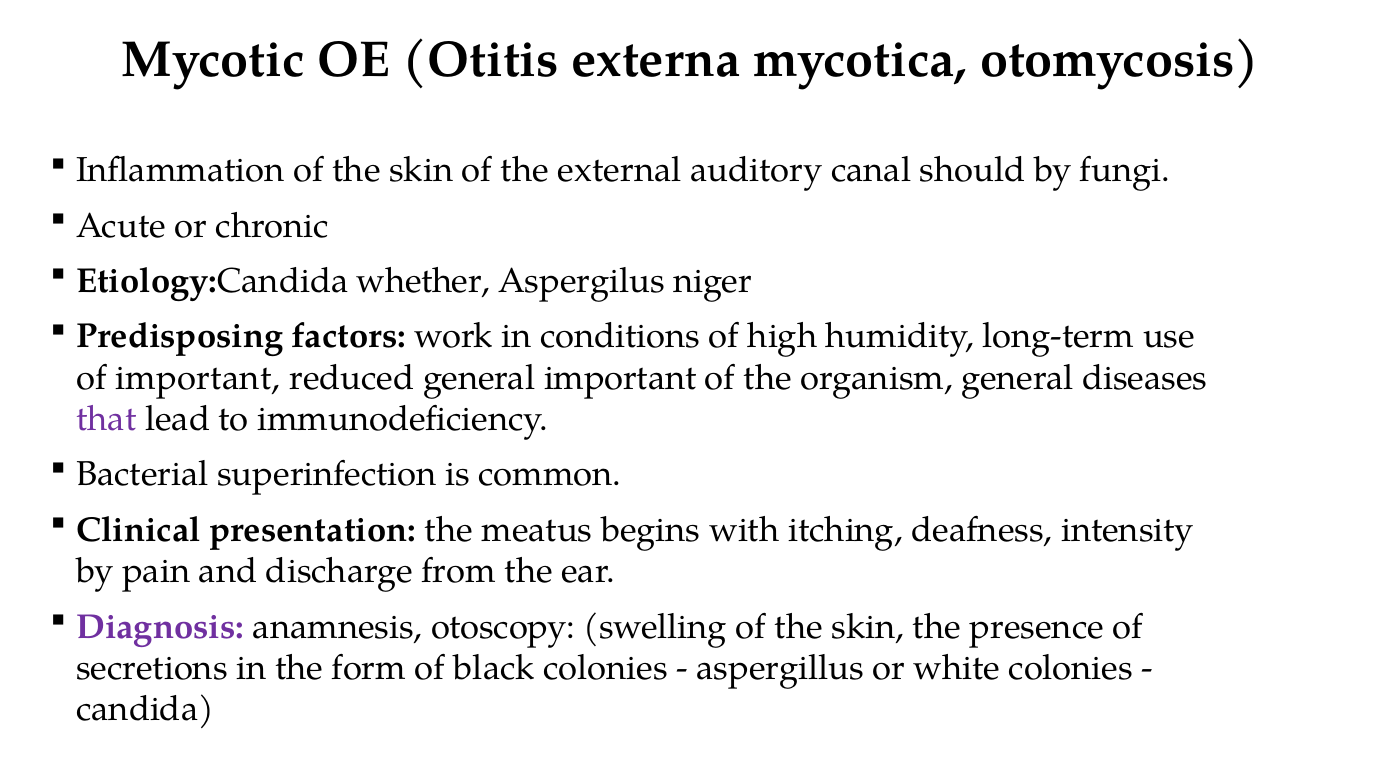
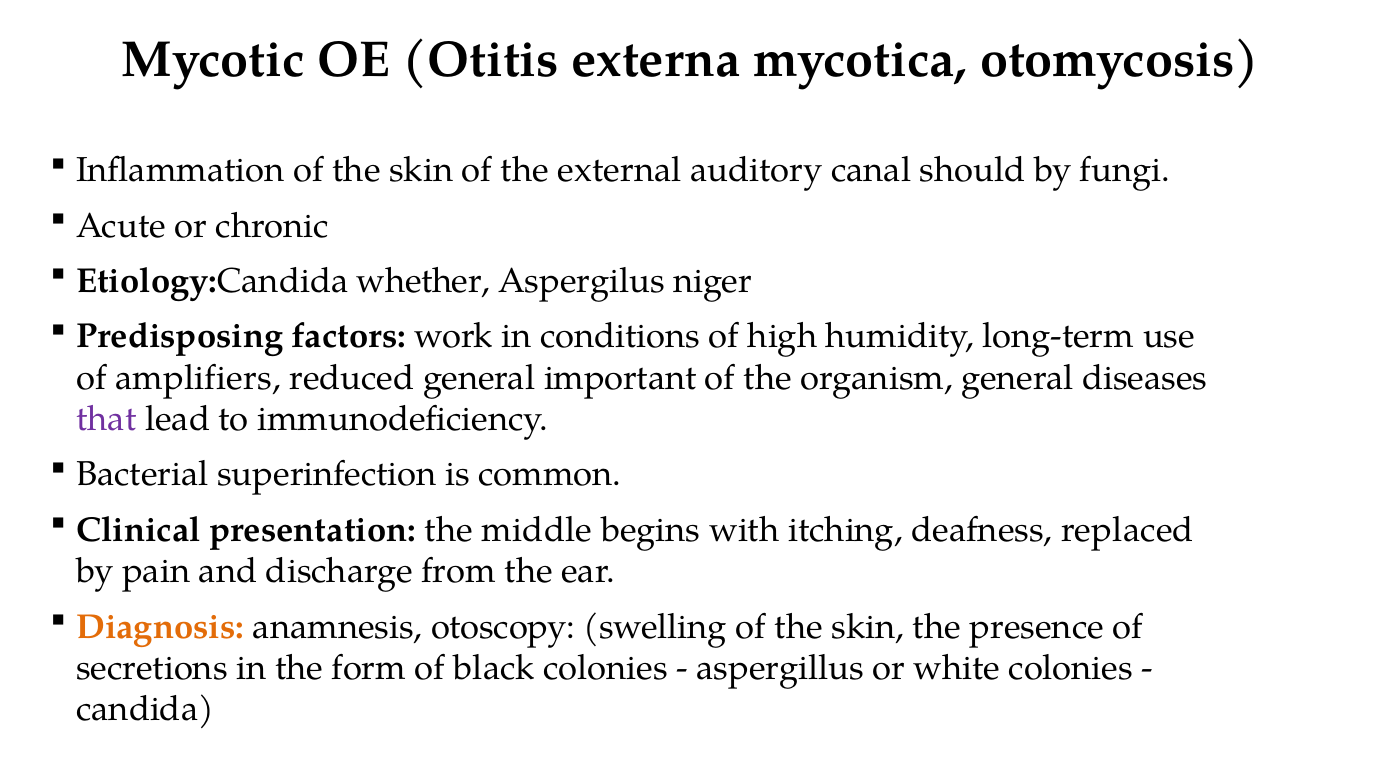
of important: important -> amplifiers
meatus: meatus -> middle
intensity: intensity -> replaced
Diagnosis colour: purple -> orange
